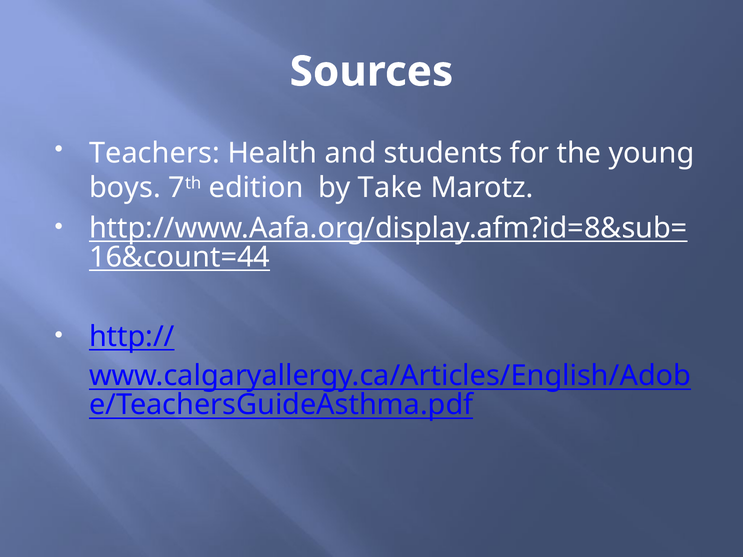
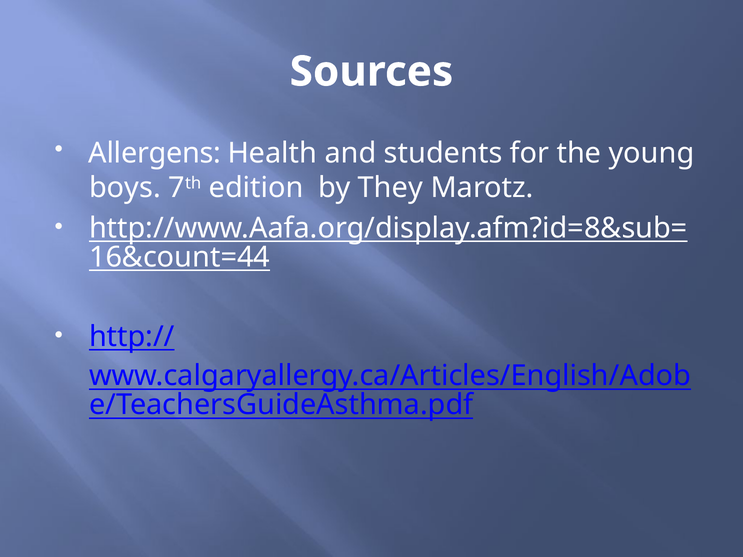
Teachers: Teachers -> Allergens
Take: Take -> They
